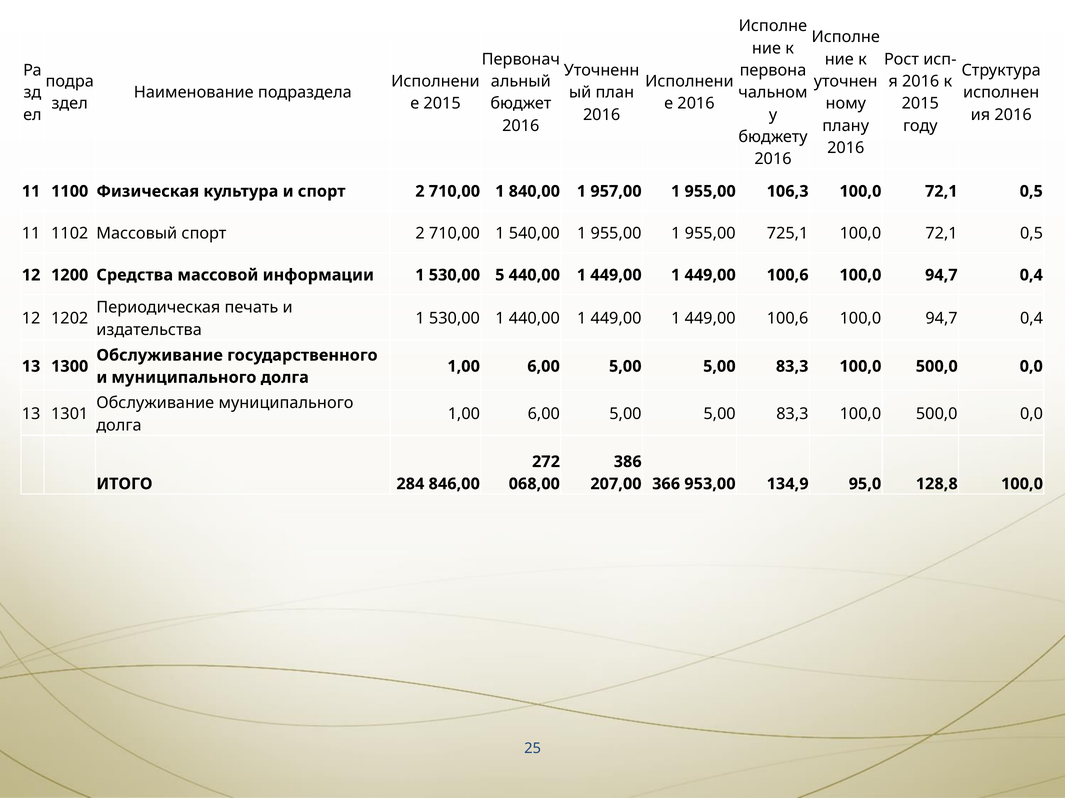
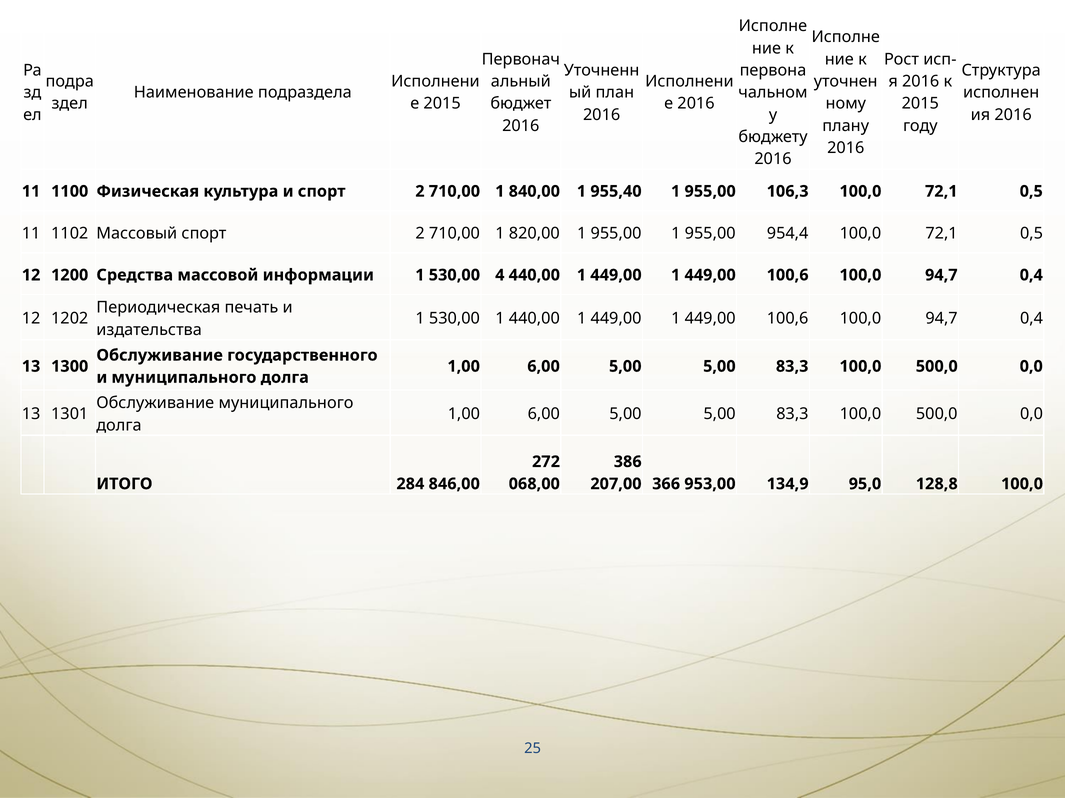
957,00: 957,00 -> 955,40
540,00: 540,00 -> 820,00
725,1: 725,1 -> 954,4
5: 5 -> 4
